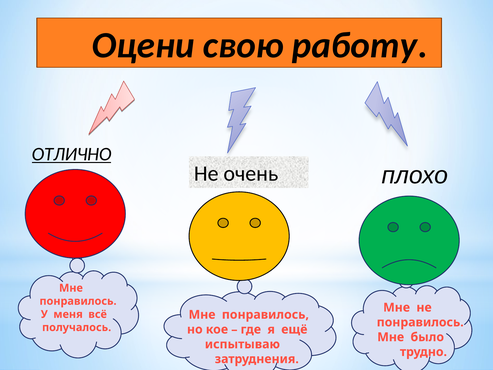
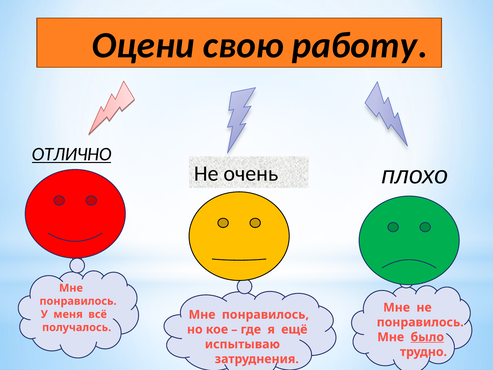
было underline: none -> present
